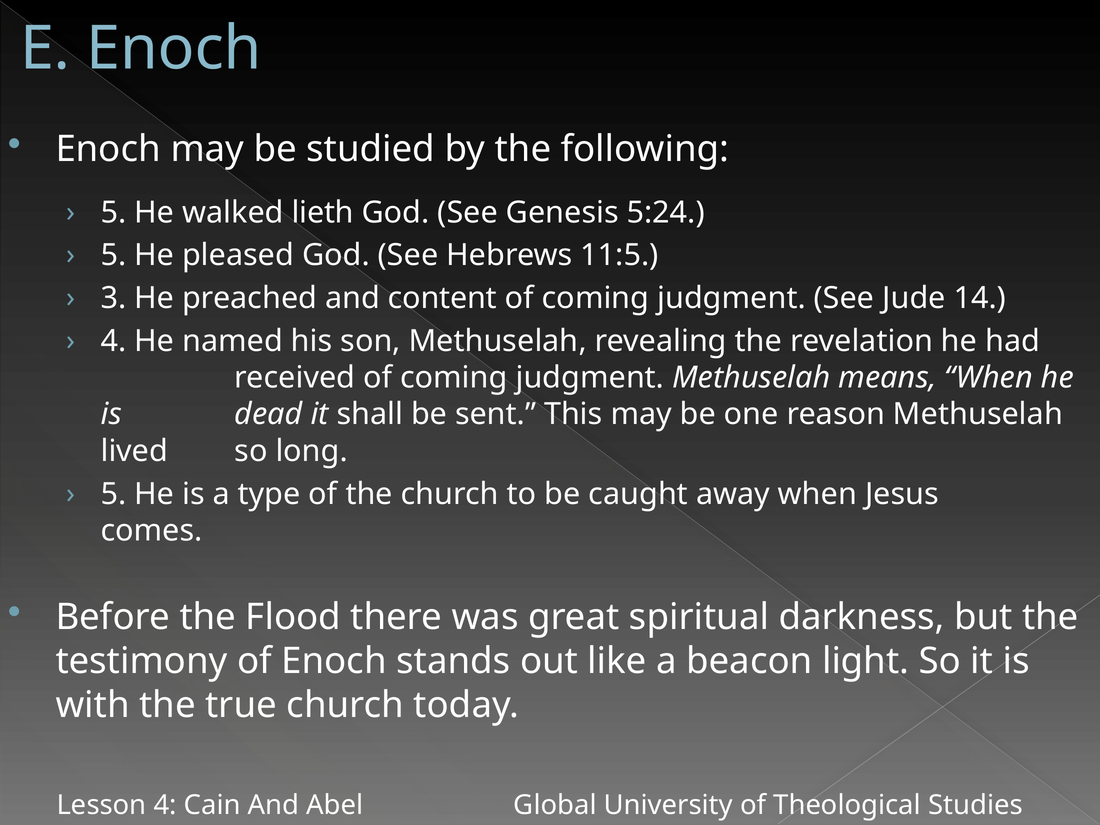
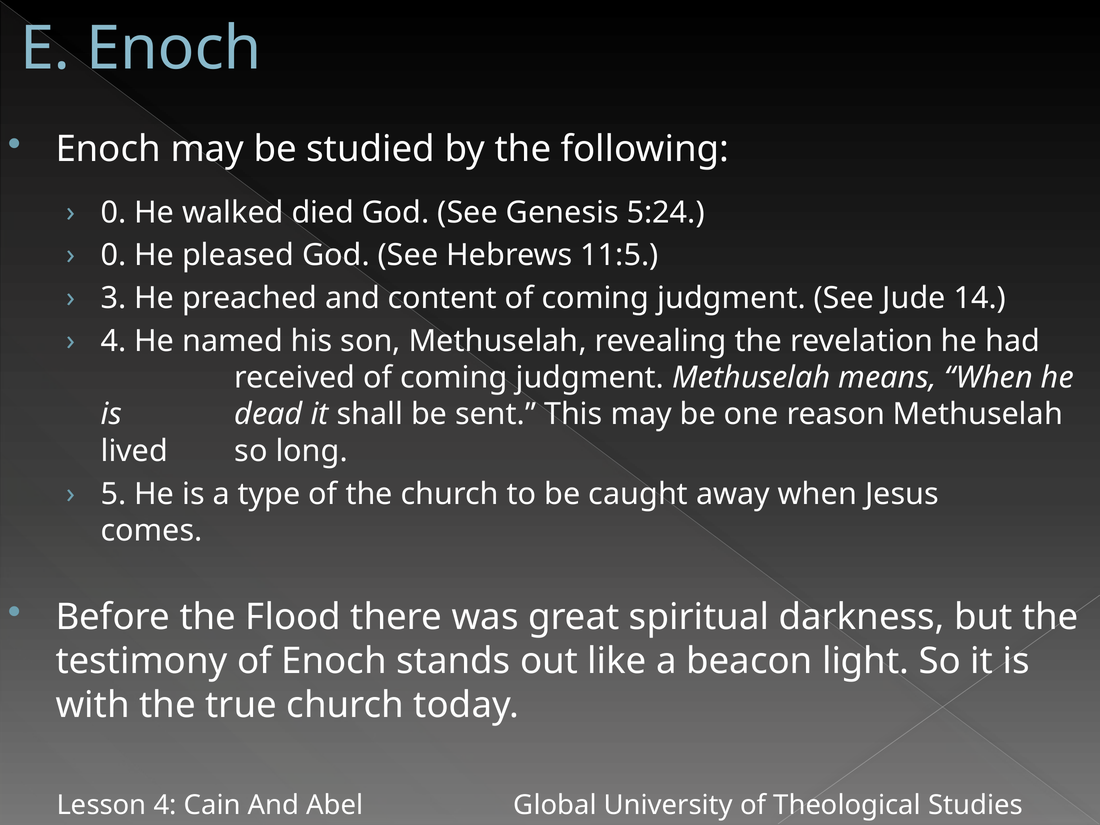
5 at (113, 212): 5 -> 0
lieth: lieth -> died
5 at (113, 255): 5 -> 0
